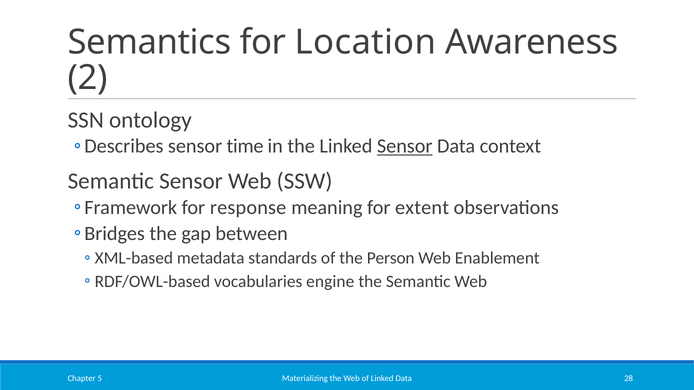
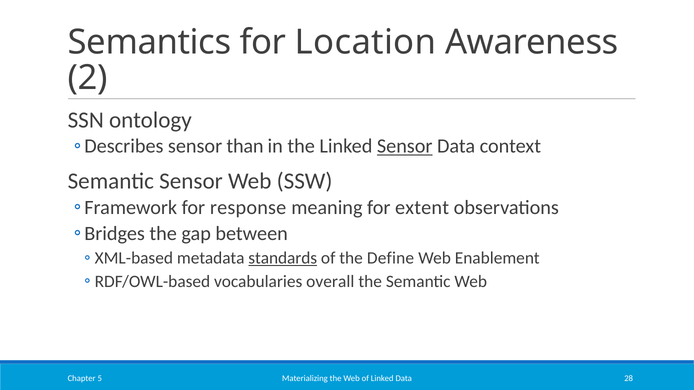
time: time -> than
standards underline: none -> present
Person: Person -> Define
engine: engine -> overall
